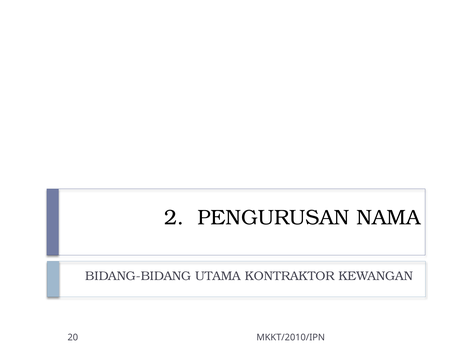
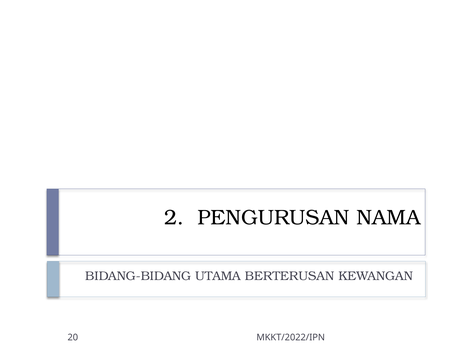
KONTRAKTOR: KONTRAKTOR -> BERTERUSAN
MKKT/2010/IPN: MKKT/2010/IPN -> MKKT/2022/IPN
